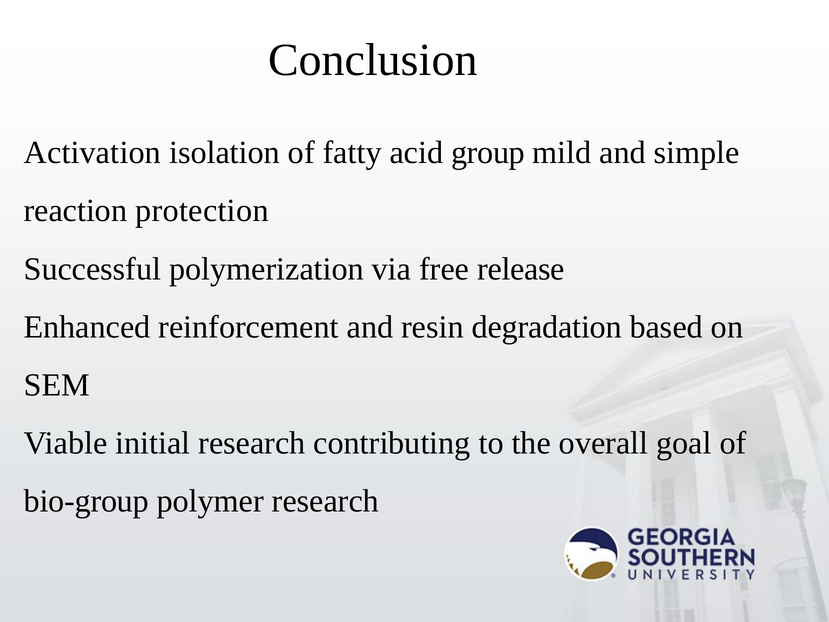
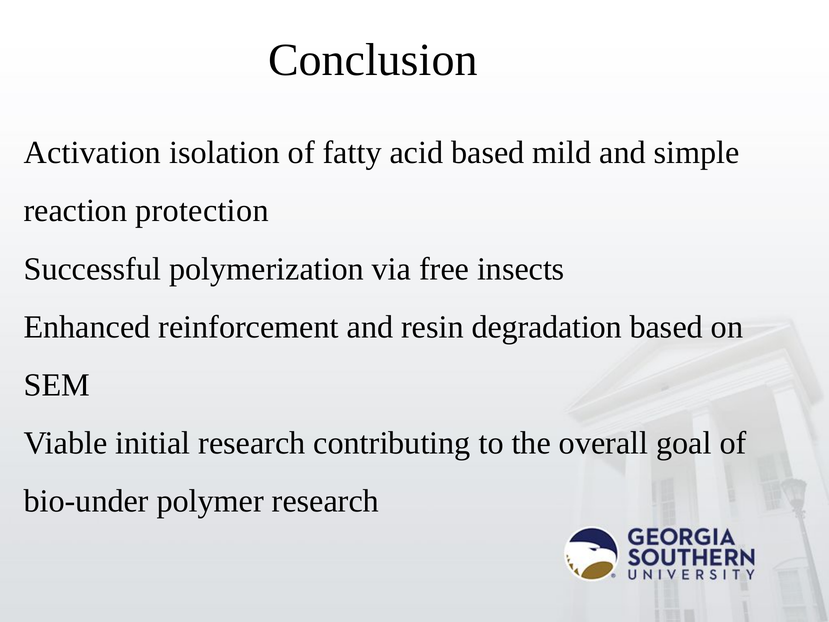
acid group: group -> based
release: release -> insects
bio-group: bio-group -> bio-under
